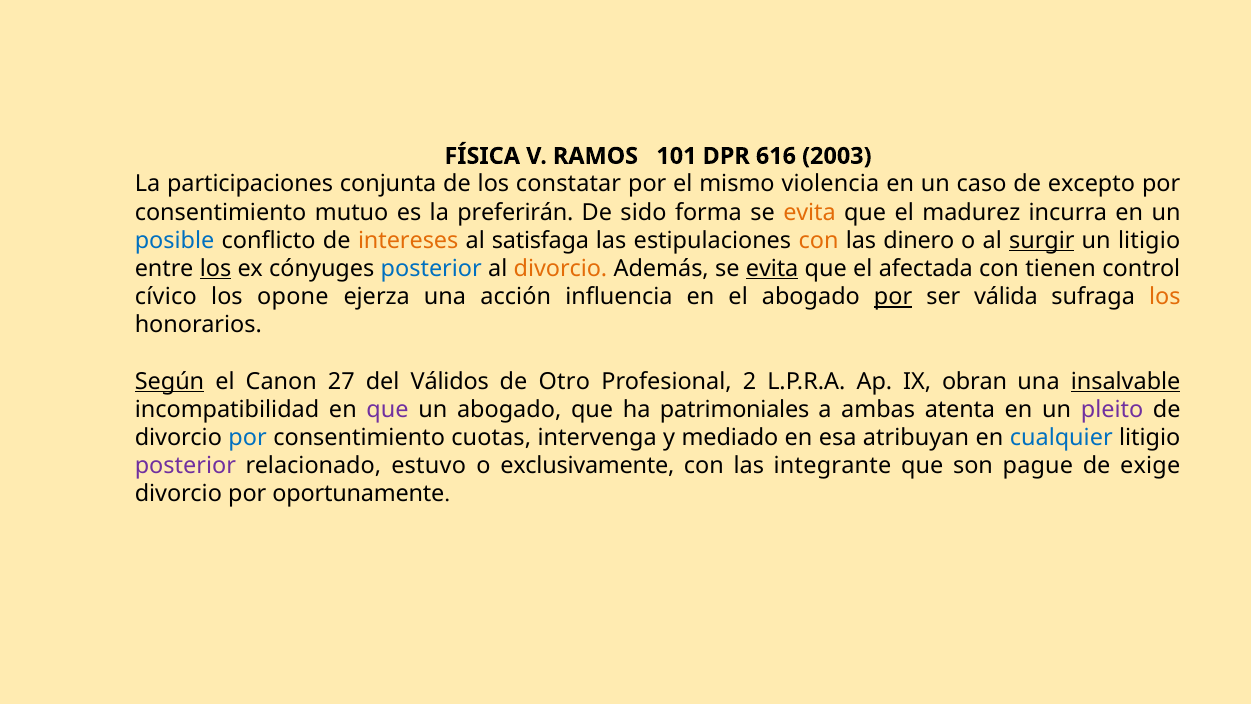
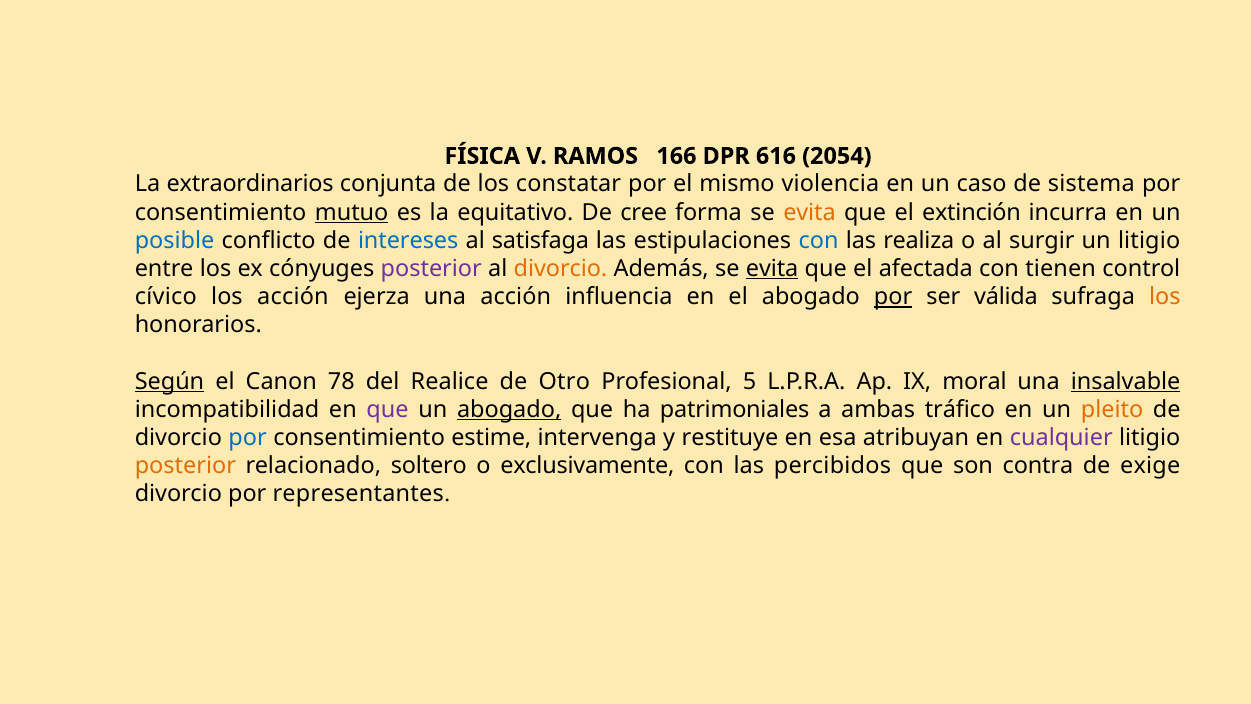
101: 101 -> 166
2003: 2003 -> 2054
participaciones: participaciones -> extraordinarios
excepto: excepto -> sistema
mutuo underline: none -> present
preferirán: preferirán -> equitativo
sido: sido -> cree
madurez: madurez -> extinción
intereses colour: orange -> blue
con at (819, 240) colour: orange -> blue
dinero: dinero -> realiza
surgir underline: present -> none
los at (216, 269) underline: present -> none
posterior at (431, 269) colour: blue -> purple
los opone: opone -> acción
27: 27 -> 78
Válidos: Válidos -> Realice
2: 2 -> 5
obran: obran -> moral
abogado at (509, 409) underline: none -> present
atenta: atenta -> tráfico
pleito colour: purple -> orange
cuotas: cuotas -> estime
mediado: mediado -> restituye
cualquier colour: blue -> purple
posterior at (185, 466) colour: purple -> orange
estuvo: estuvo -> soltero
integrante: integrante -> percibidos
pague: pague -> contra
oportunamente: oportunamente -> representantes
